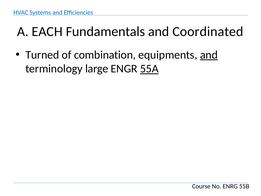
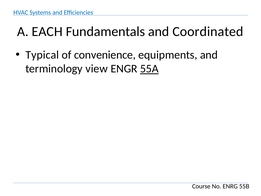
Turned: Turned -> Typical
combination: combination -> convenience
and at (209, 55) underline: present -> none
large: large -> view
